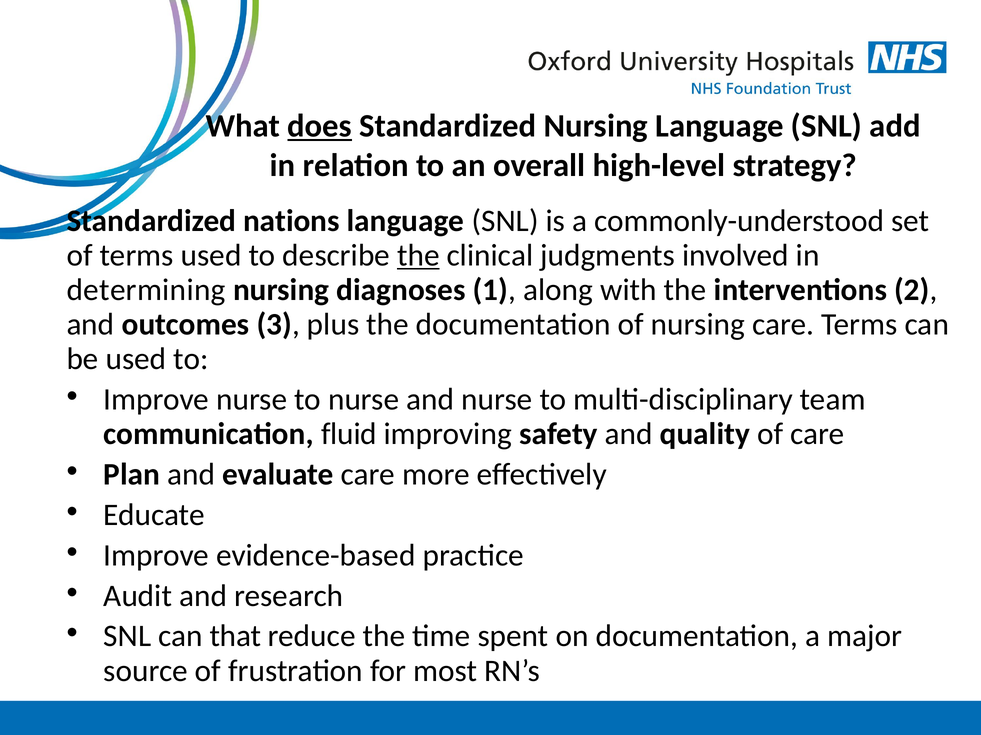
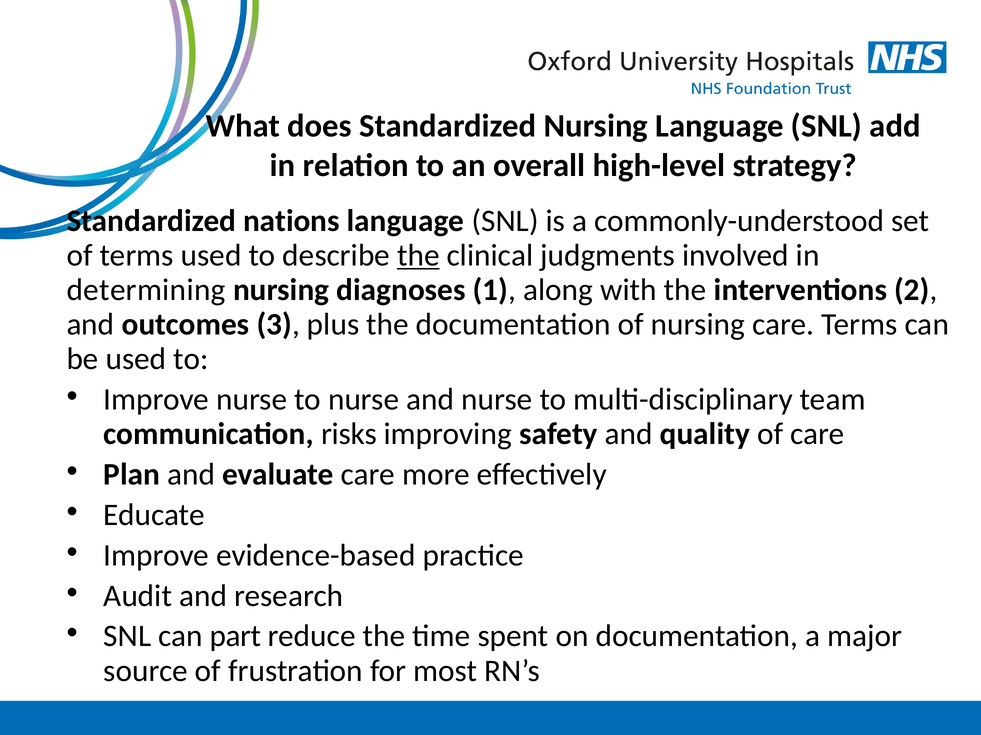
does underline: present -> none
fluid: fluid -> risks
that: that -> part
